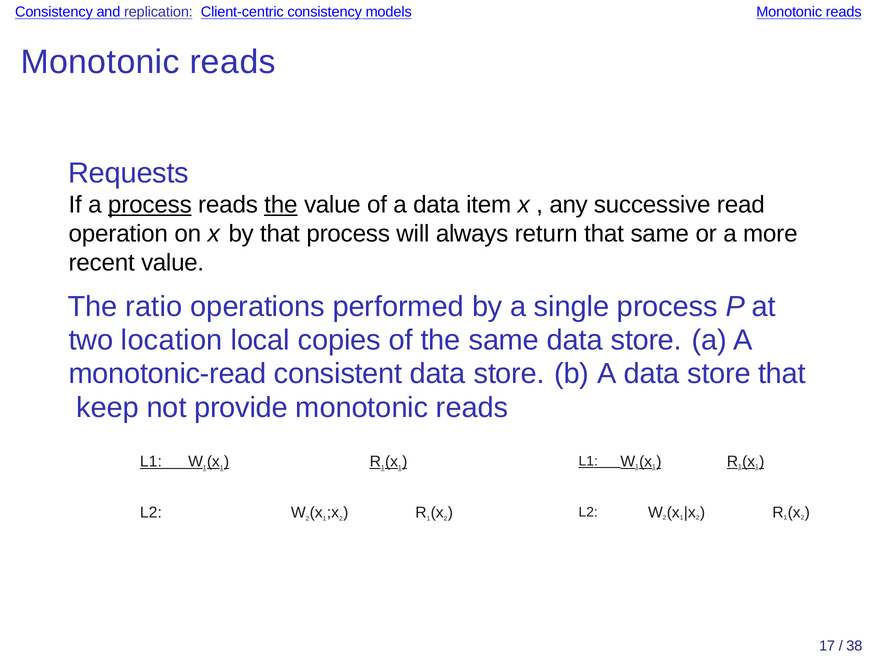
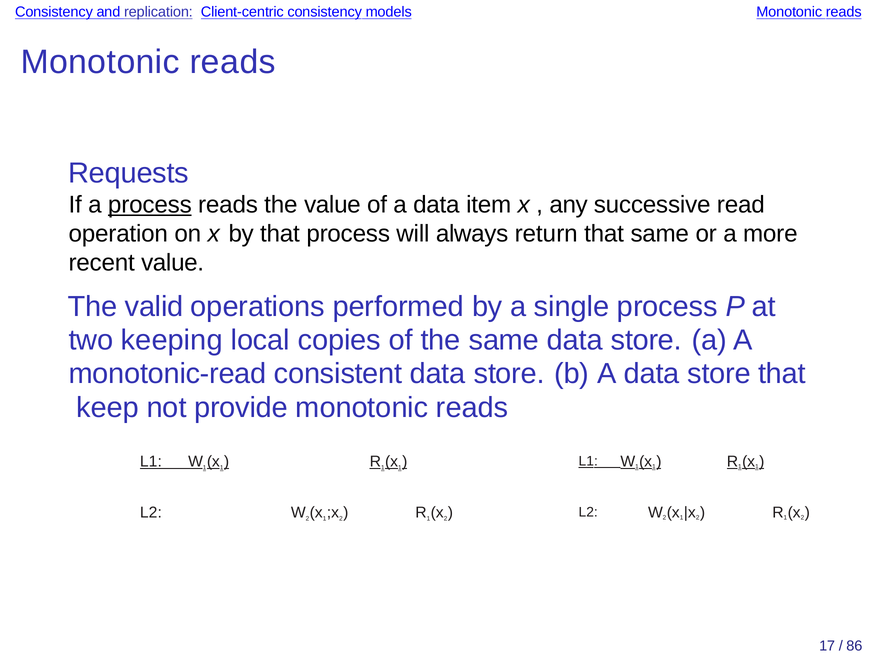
the at (281, 205) underline: present -> none
ratio: ratio -> valid
location: location -> keeping
38: 38 -> 86
